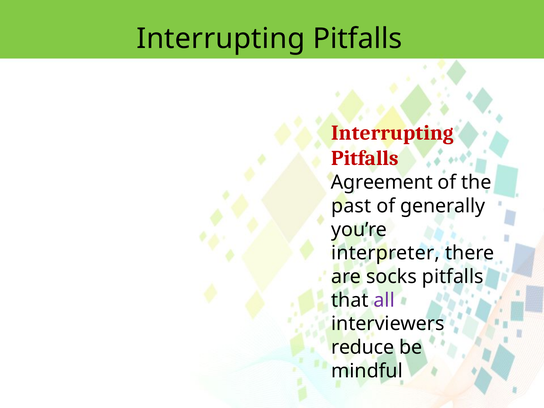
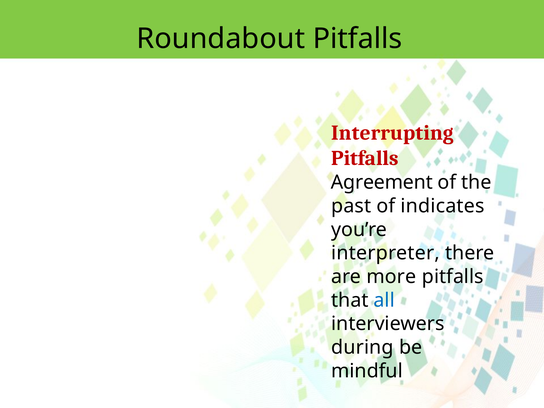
Interrupting at (221, 39): Interrupting -> Roundabout
generally: generally -> indicates
socks: socks -> more
all colour: purple -> blue
reduce: reduce -> during
